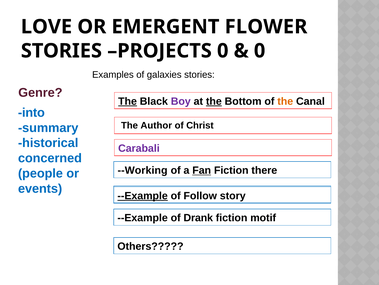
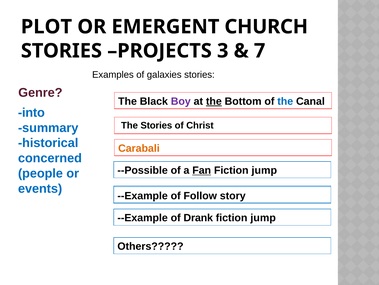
LOVE: LOVE -> PLOT
FLOWER: FLOWER -> CHURCH
PROJECTS 0: 0 -> 3
0 at (260, 51): 0 -> 7
The at (128, 101) underline: present -> none
the at (285, 101) colour: orange -> blue
The Author: Author -> Stories
Carabali colour: purple -> orange
--Working: --Working -> --Possible
there at (264, 170): there -> jump
--Example at (143, 195) underline: present -> none
motif at (263, 217): motif -> jump
